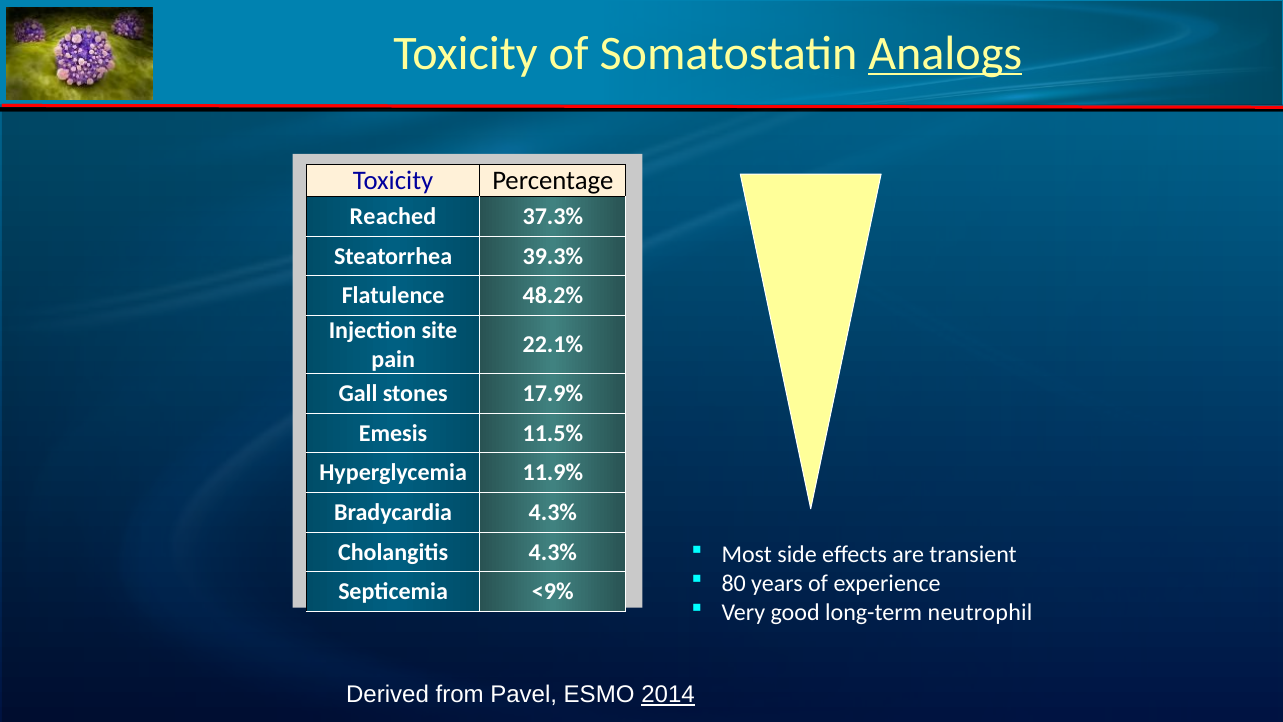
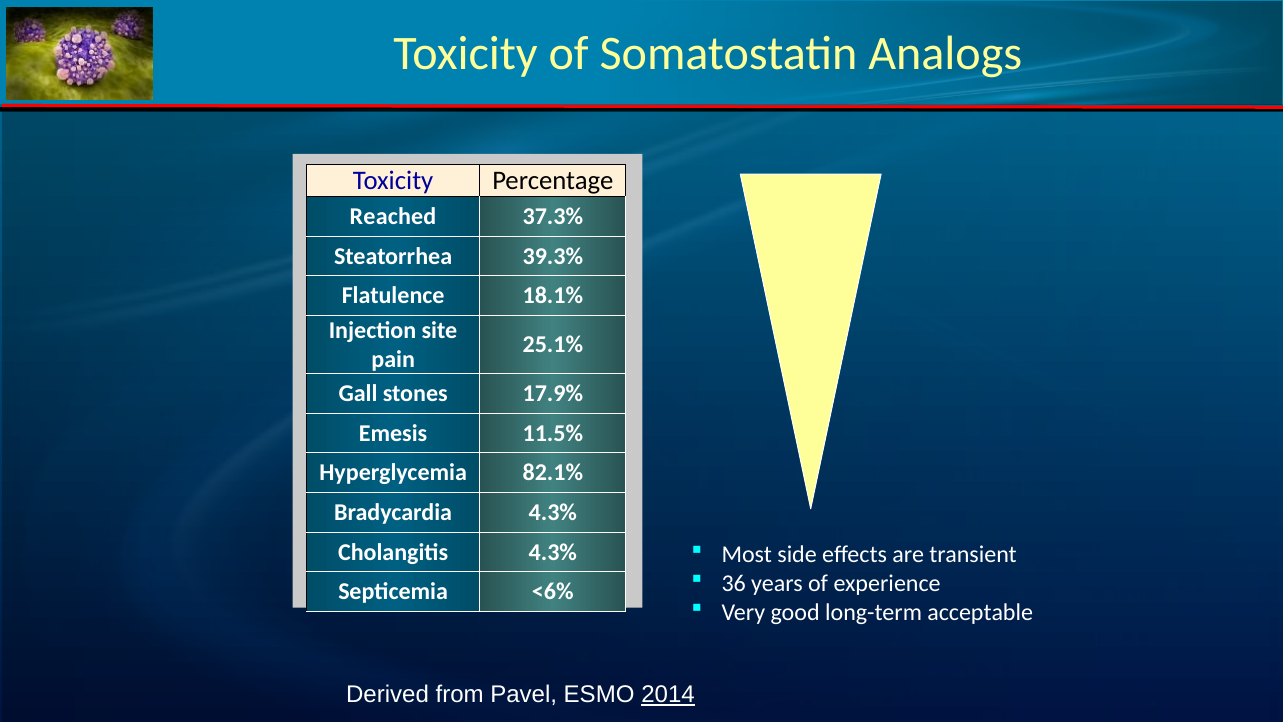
Analogs underline: present -> none
48.2%: 48.2% -> 18.1%
22.1%: 22.1% -> 25.1%
11.9%: 11.9% -> 82.1%
80: 80 -> 36
<9%: <9% -> <6%
neutrophil: neutrophil -> acceptable
